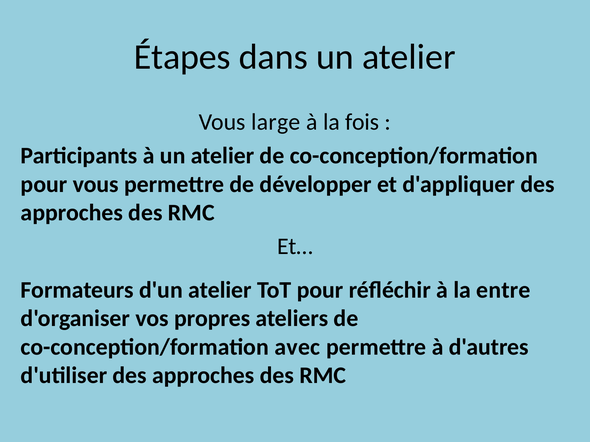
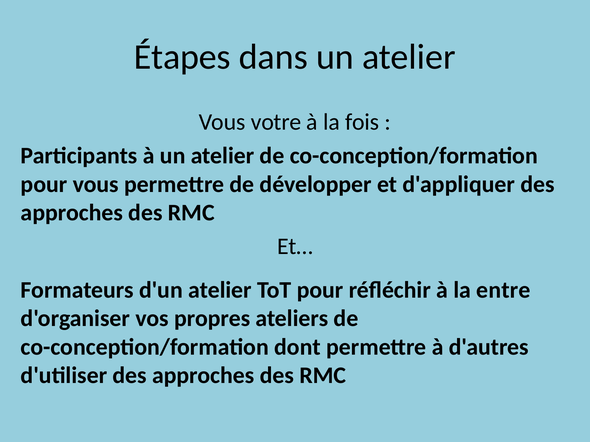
large: large -> votre
avec: avec -> dont
